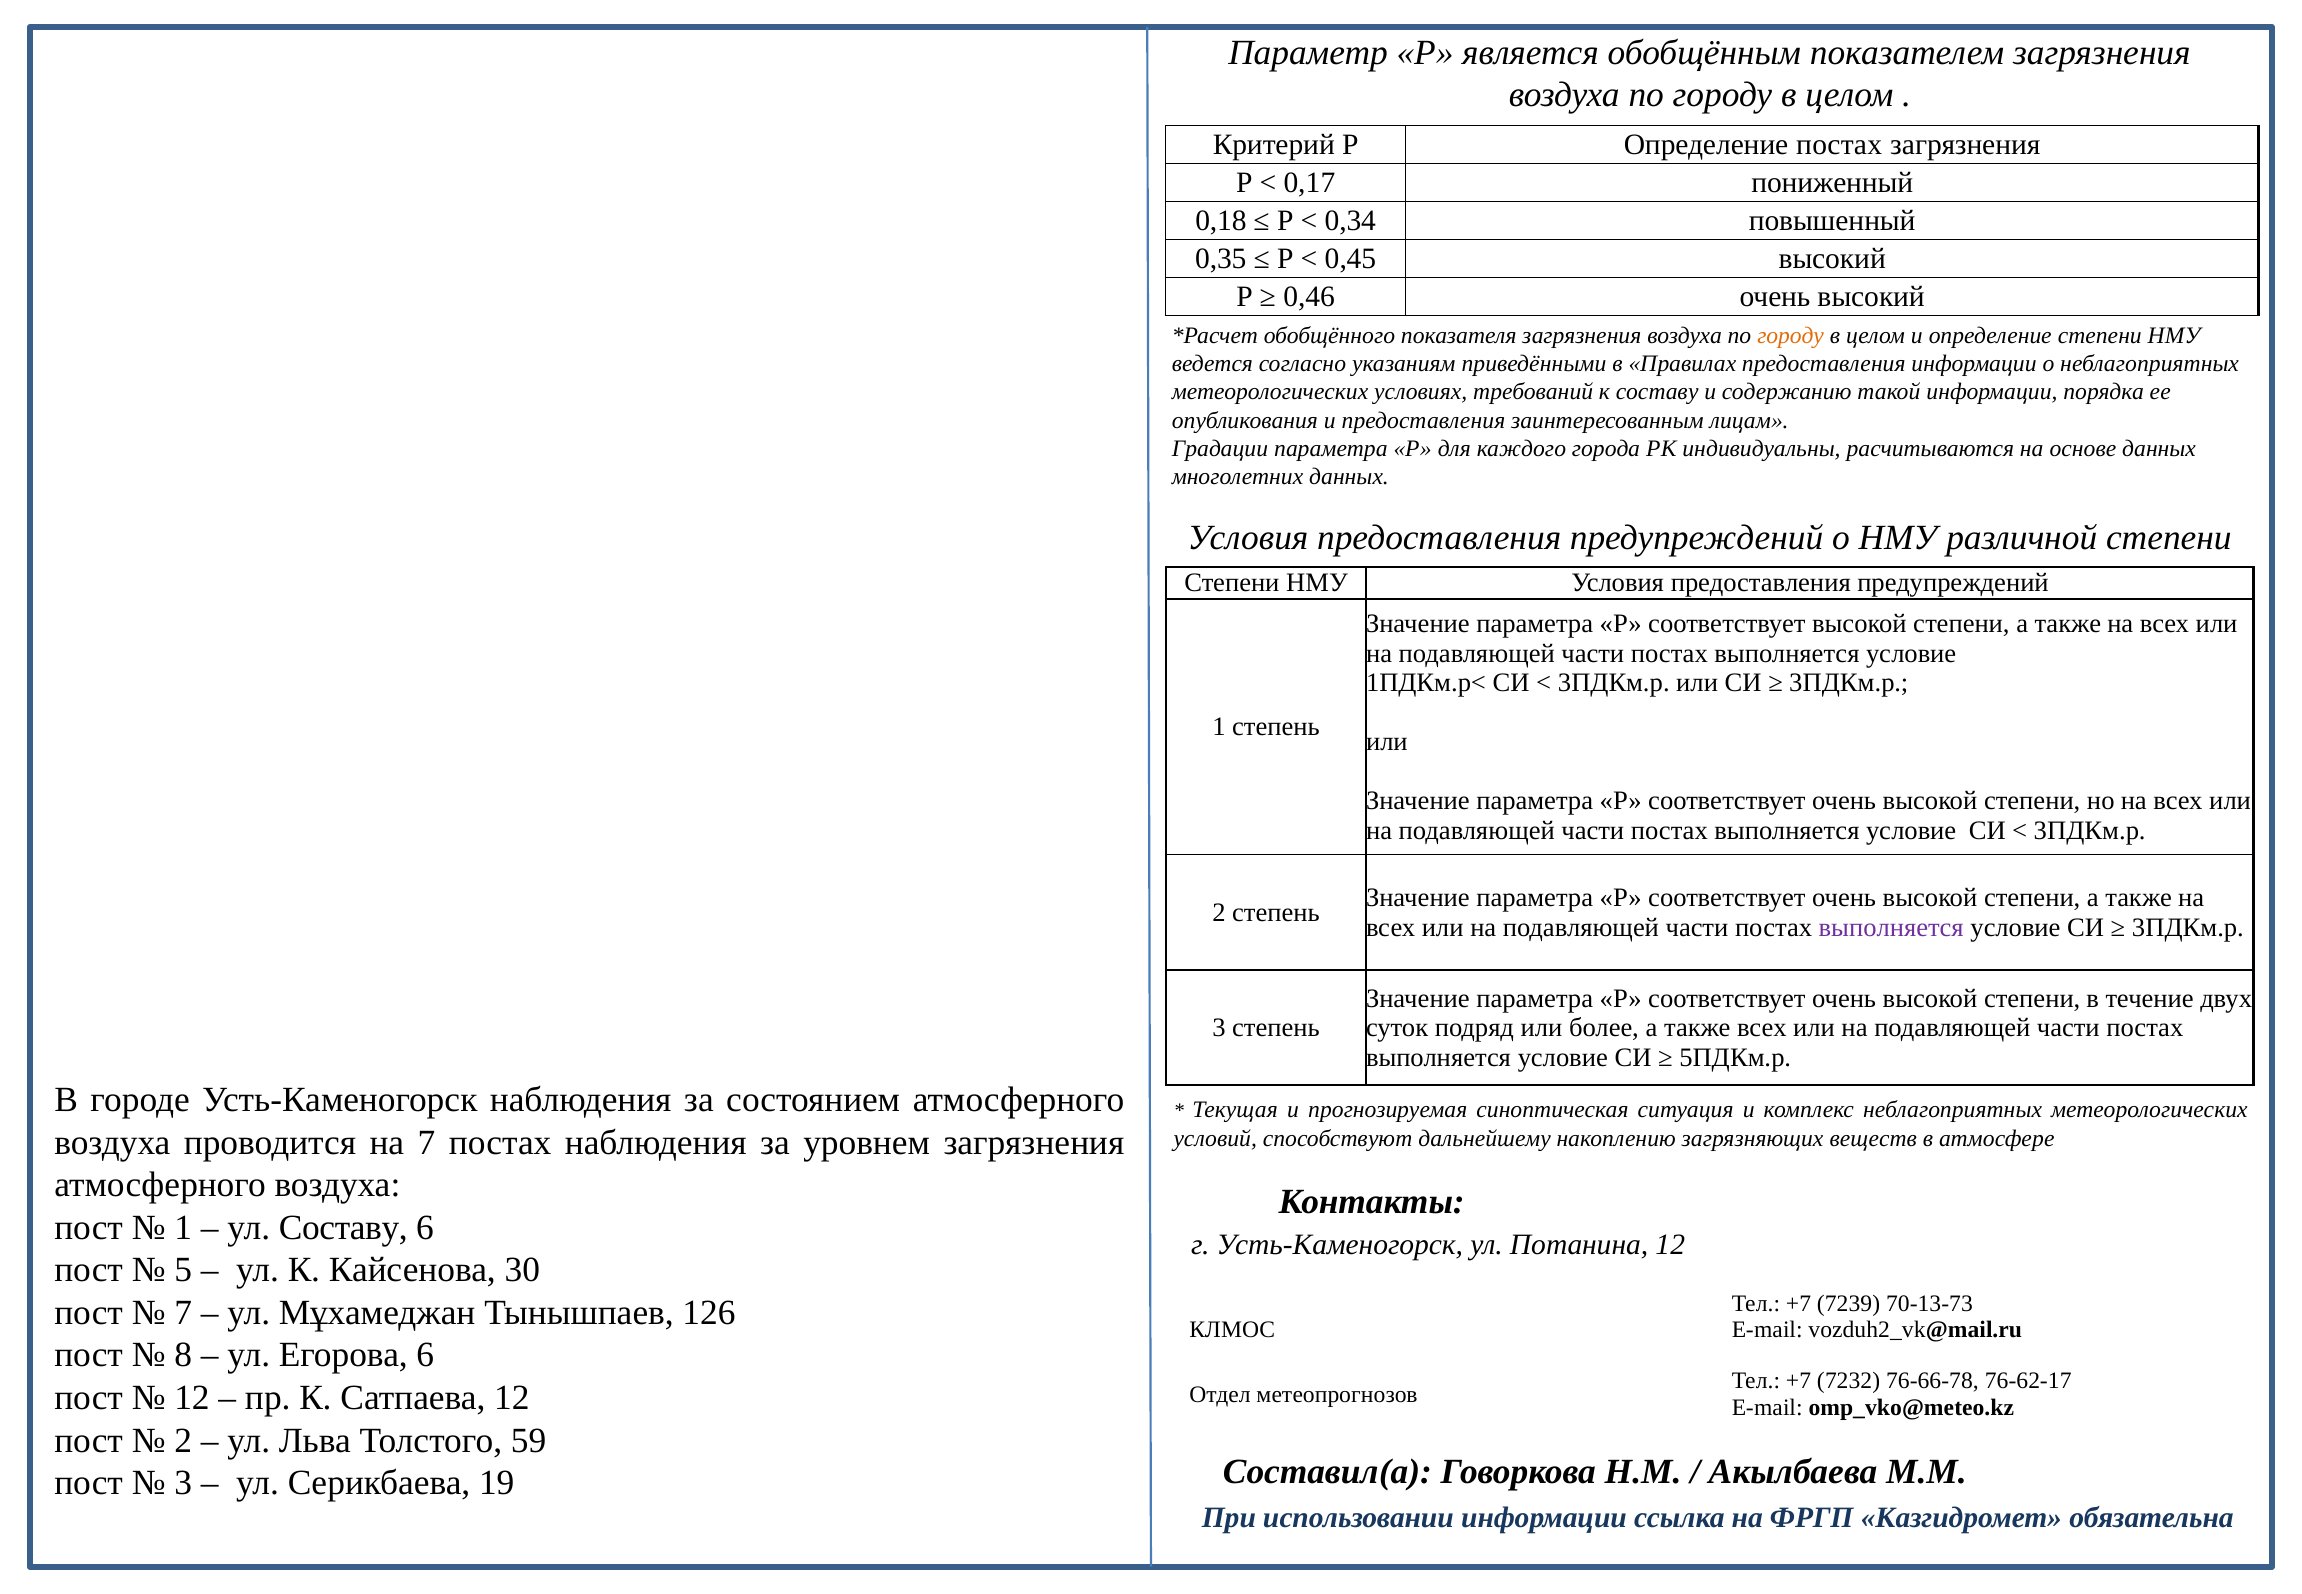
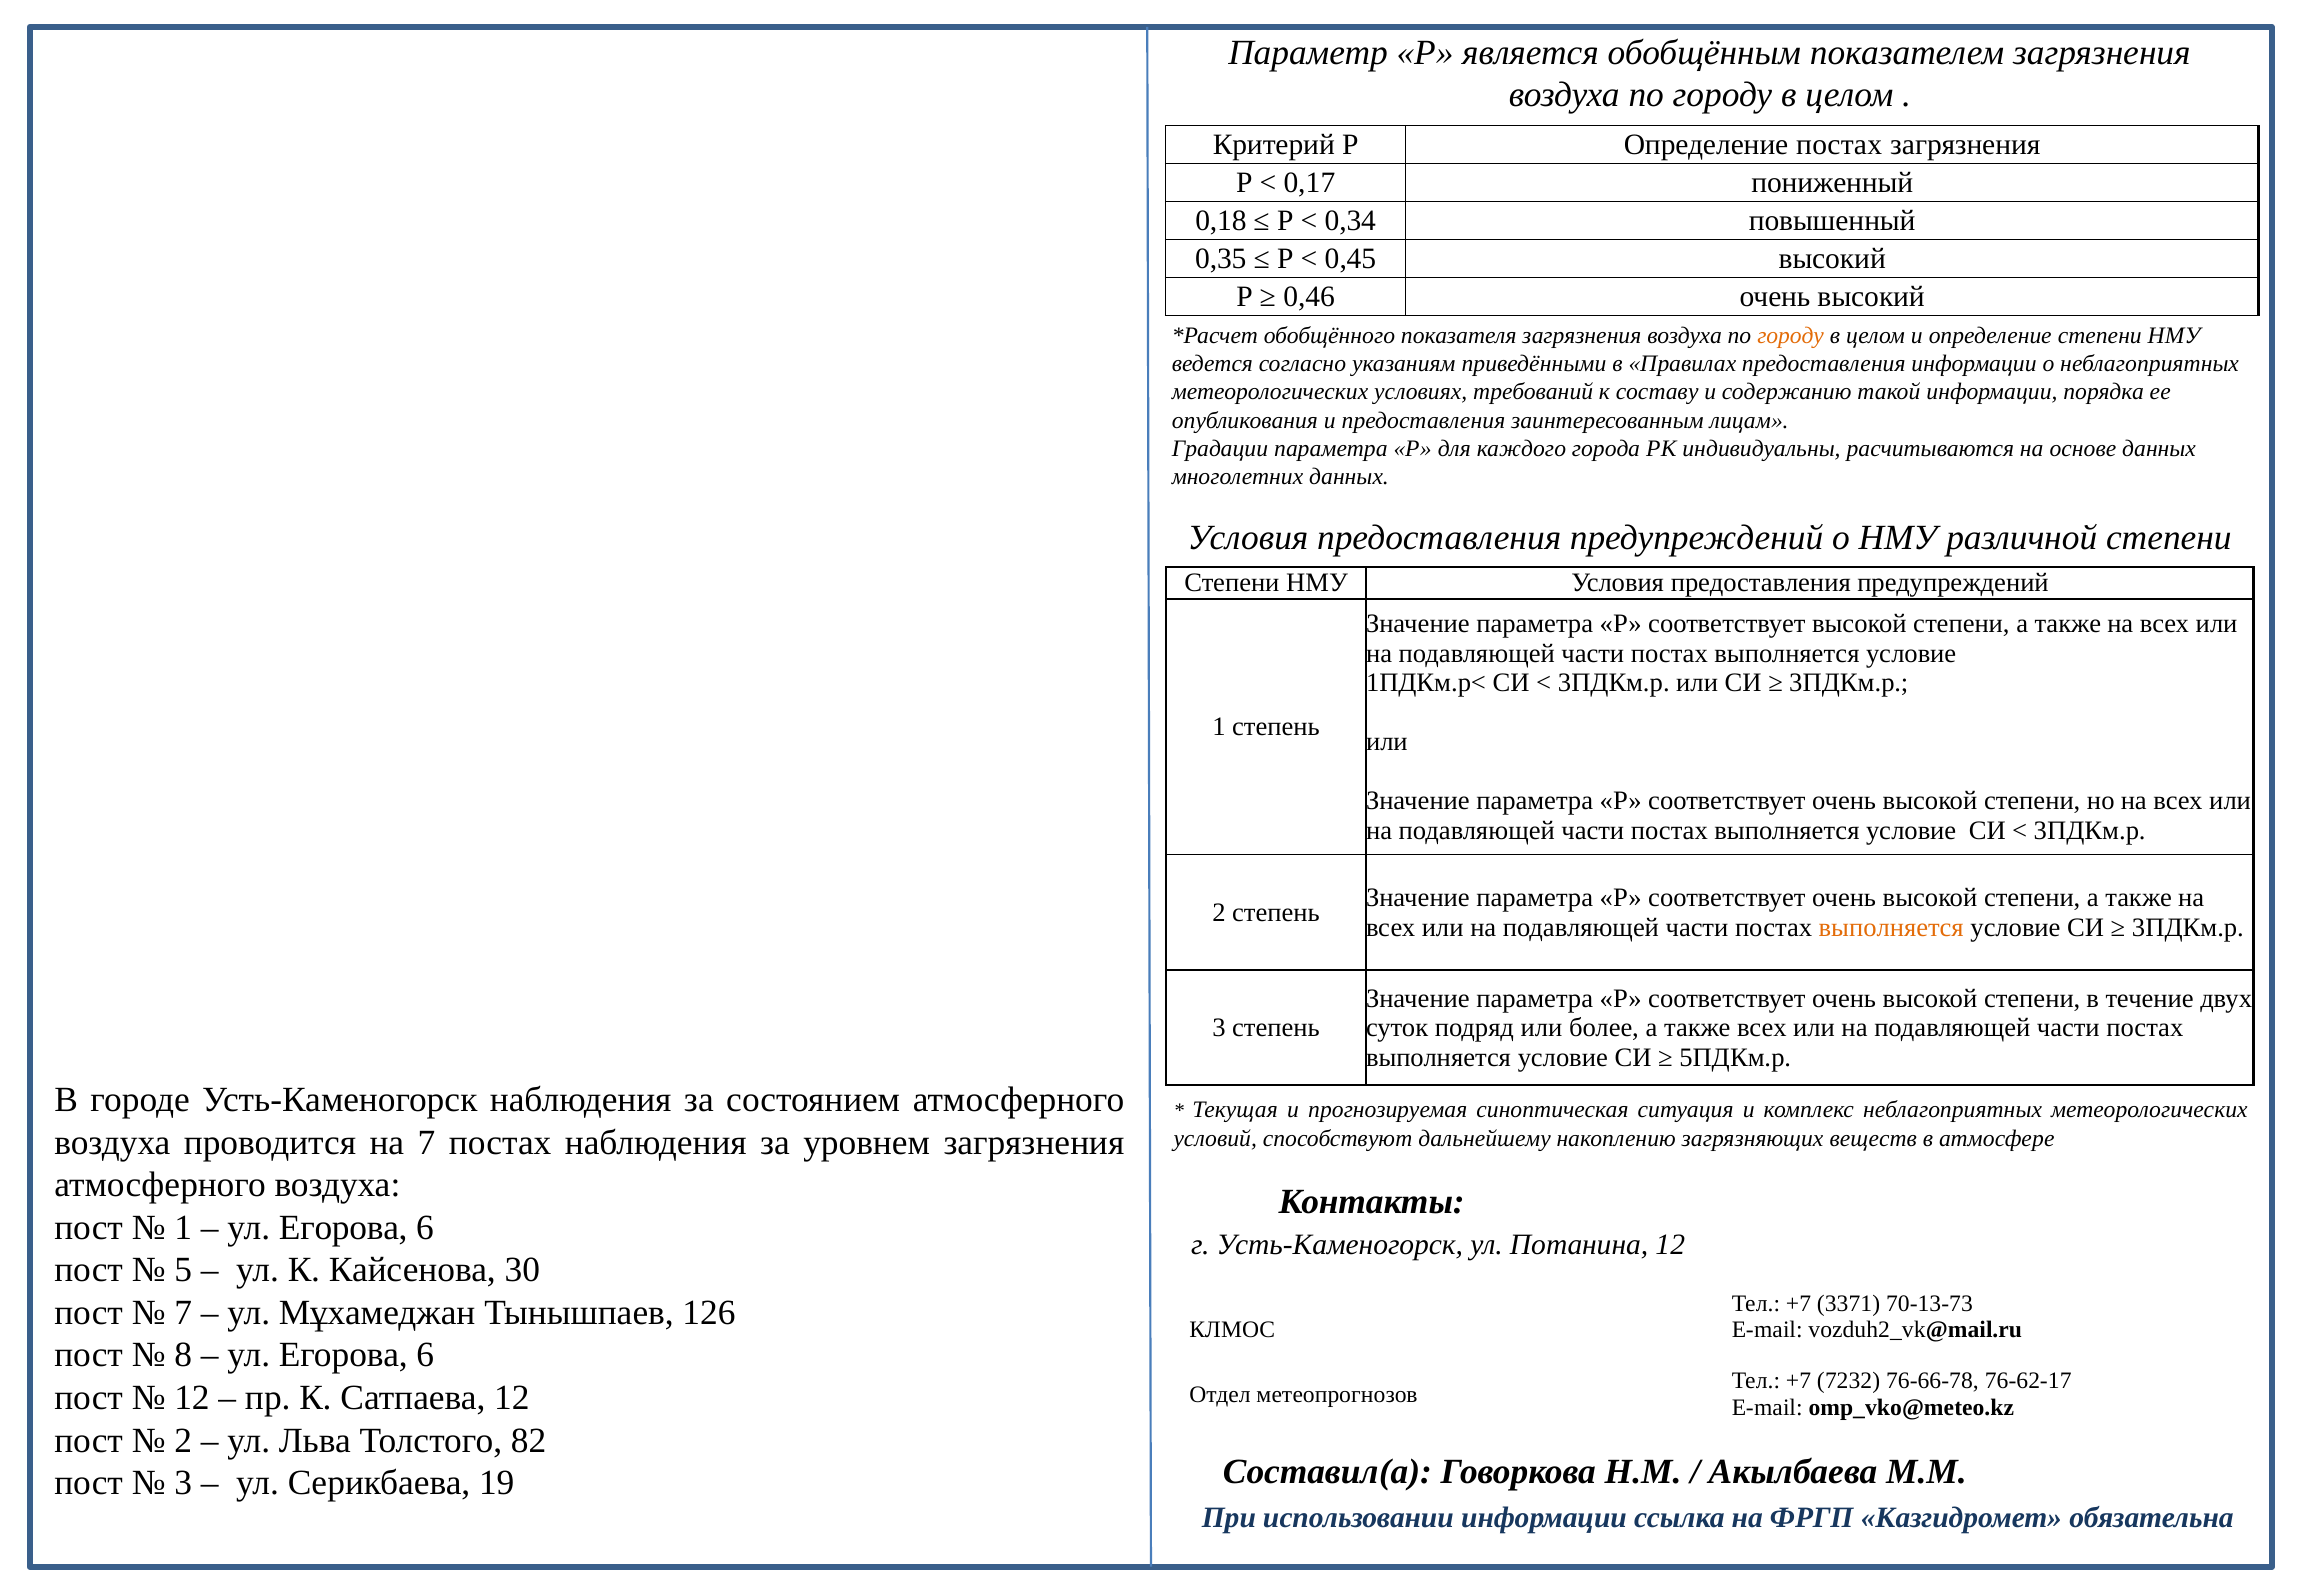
выполняется at (1891, 927) colour: purple -> orange
Составу at (343, 1228): Составу -> Егорова
7239: 7239 -> 3371
59: 59 -> 82
